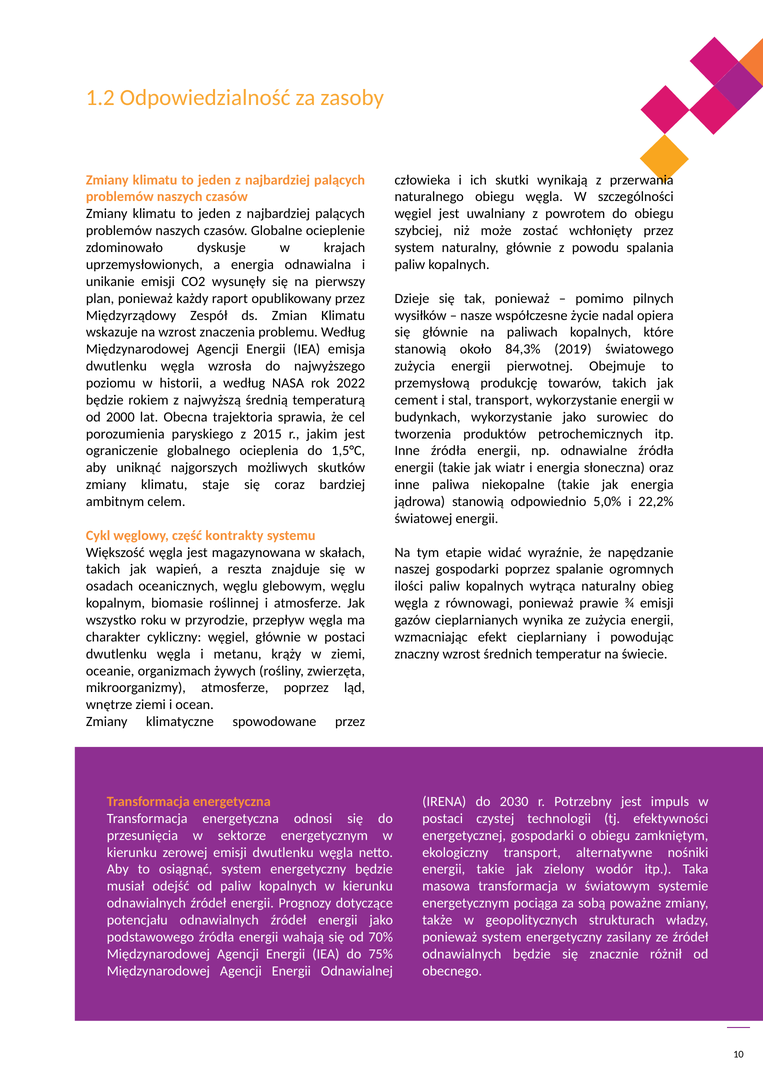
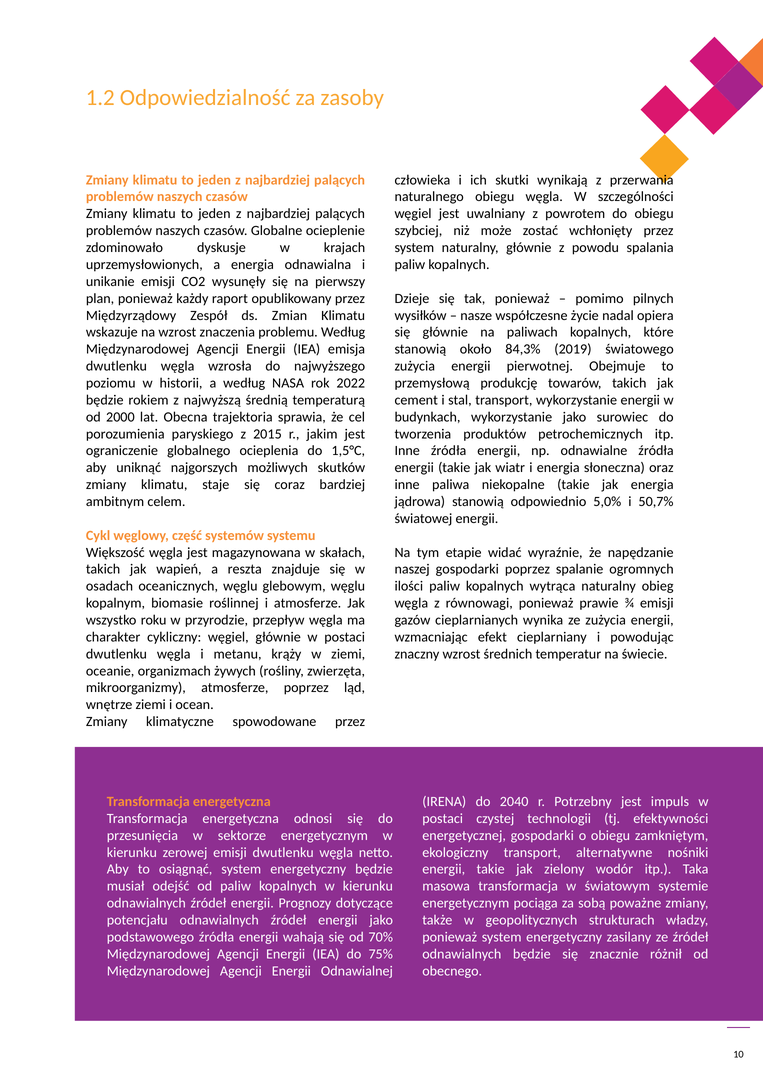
22,2%: 22,2% -> 50,7%
kontrakty: kontrakty -> systemów
2030: 2030 -> 2040
